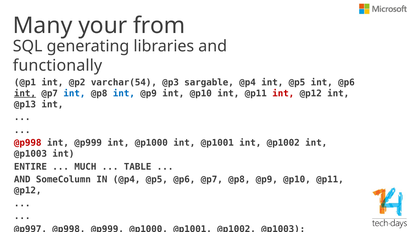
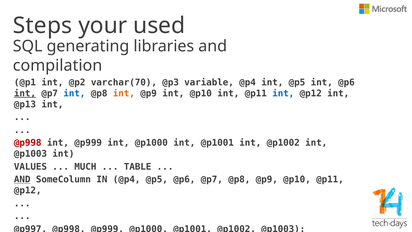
Many: Many -> Steps
from: from -> used
functionally: functionally -> compilation
varchar(54: varchar(54 -> varchar(70
sargable: sargable -> variable
int at (124, 93) colour: blue -> orange
int at (283, 93) colour: red -> blue
ENTIRE: ENTIRE -> VALUES
AND at (22, 179) underline: none -> present
